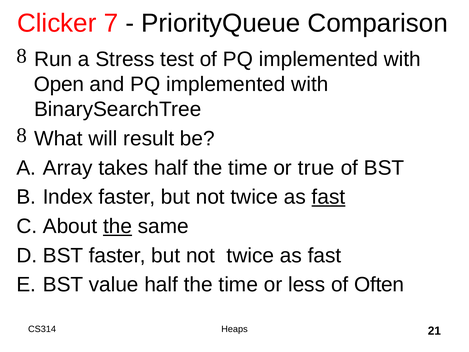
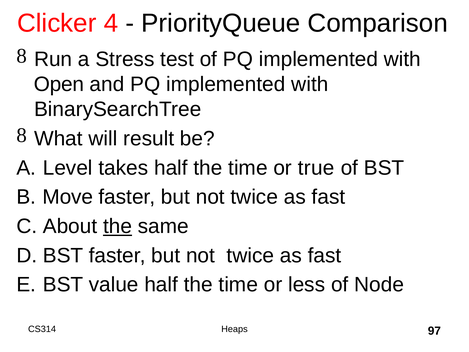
7: 7 -> 4
Array: Array -> Level
Index: Index -> Move
fast at (328, 197) underline: present -> none
Often: Often -> Node
21: 21 -> 97
